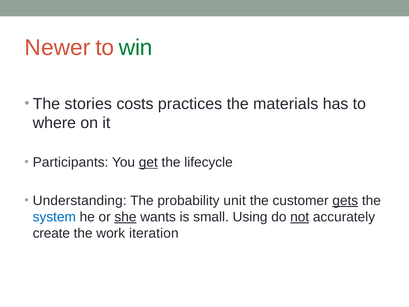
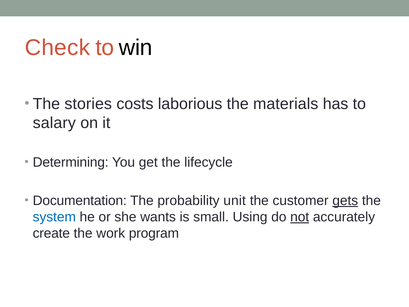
Newer: Newer -> Check
win colour: green -> black
practices: practices -> laborious
where: where -> salary
Participants: Participants -> Determining
get underline: present -> none
Understanding: Understanding -> Documentation
she underline: present -> none
iteration: iteration -> program
